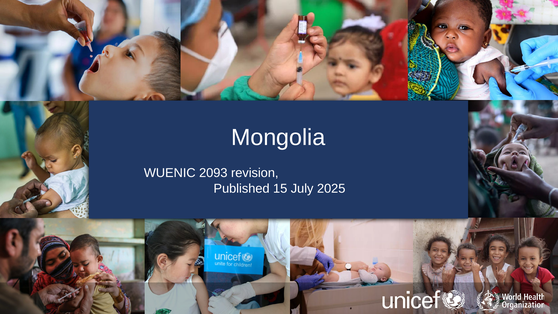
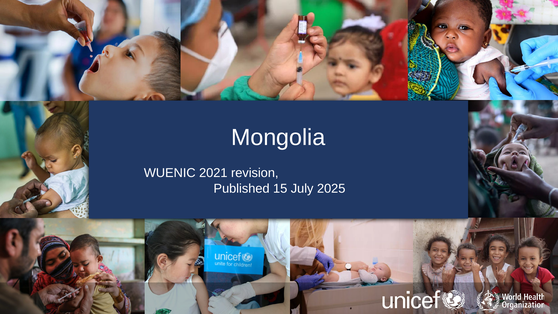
2093: 2093 -> 2021
